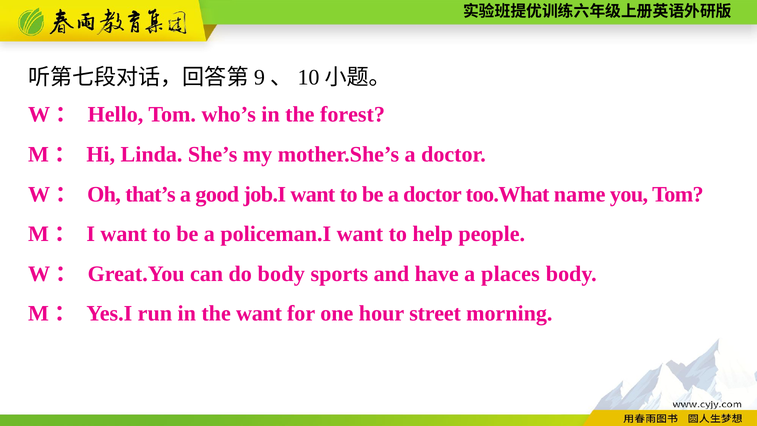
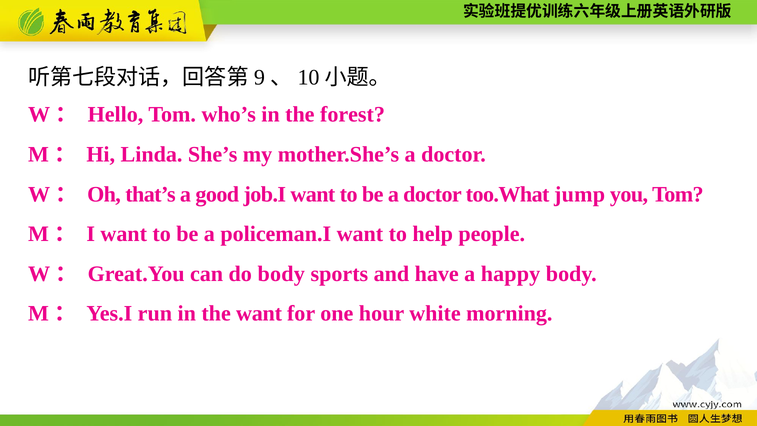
name: name -> jump
places: places -> happy
street: street -> white
